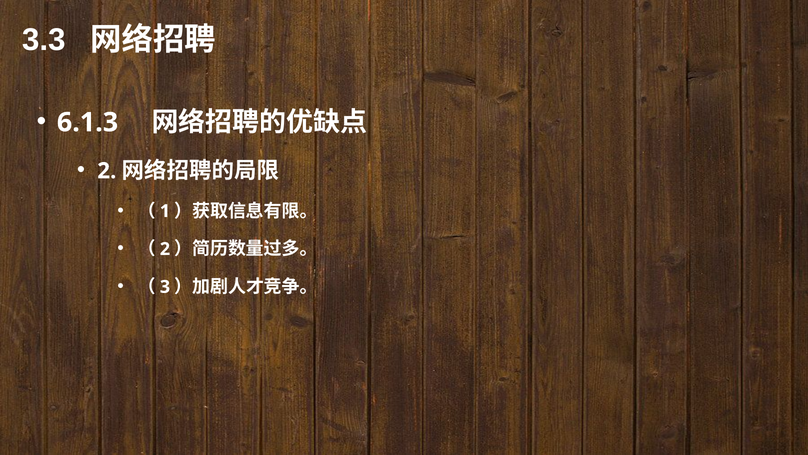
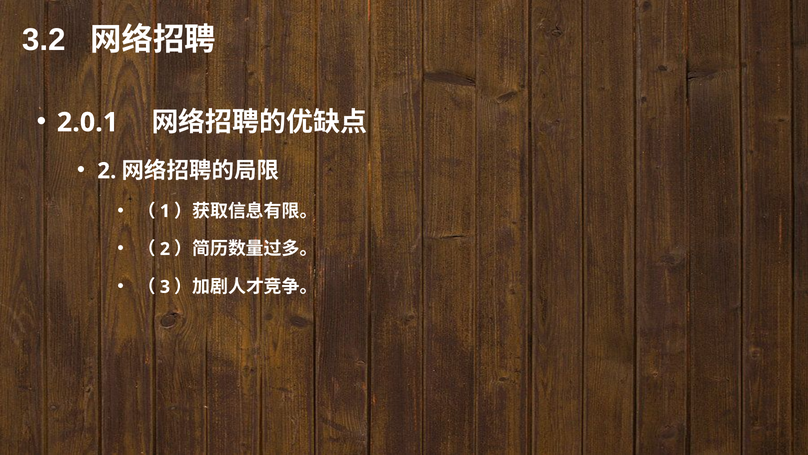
3.3: 3.3 -> 3.2
6.1.3: 6.1.3 -> 2.0.1
